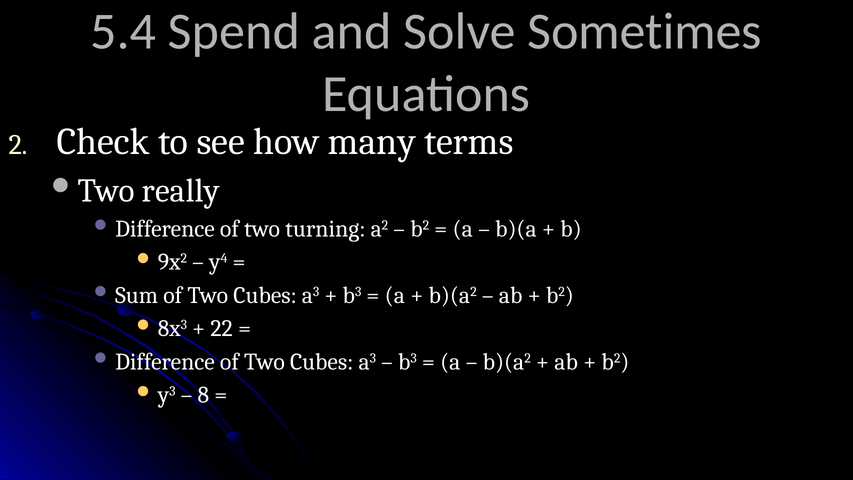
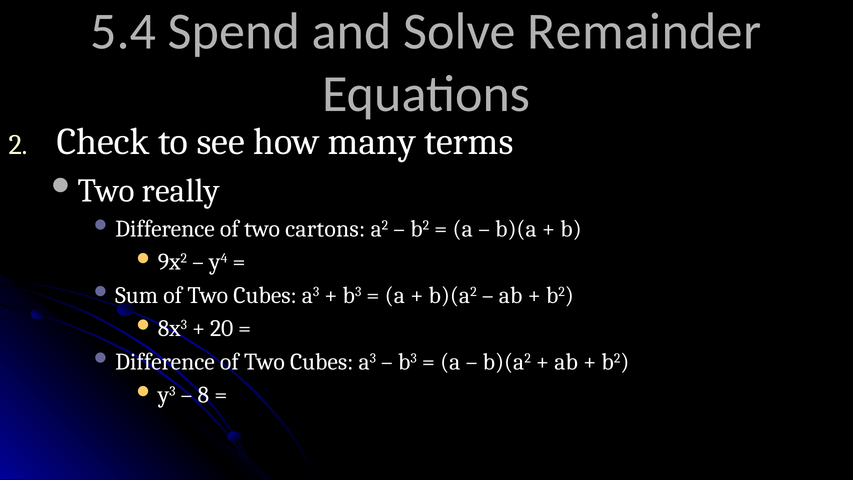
Sometimes: Sometimes -> Remainder
turning: turning -> cartons
22: 22 -> 20
